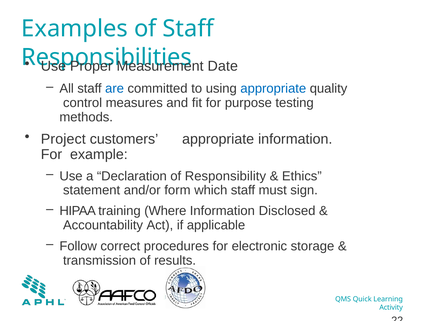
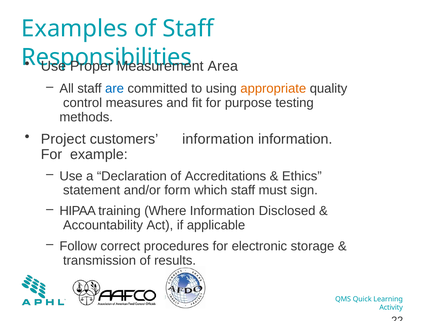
Date: Date -> Area
appropriate at (273, 88) colour: blue -> orange
customers appropriate: appropriate -> information
Responsibility: Responsibility -> Accreditations
